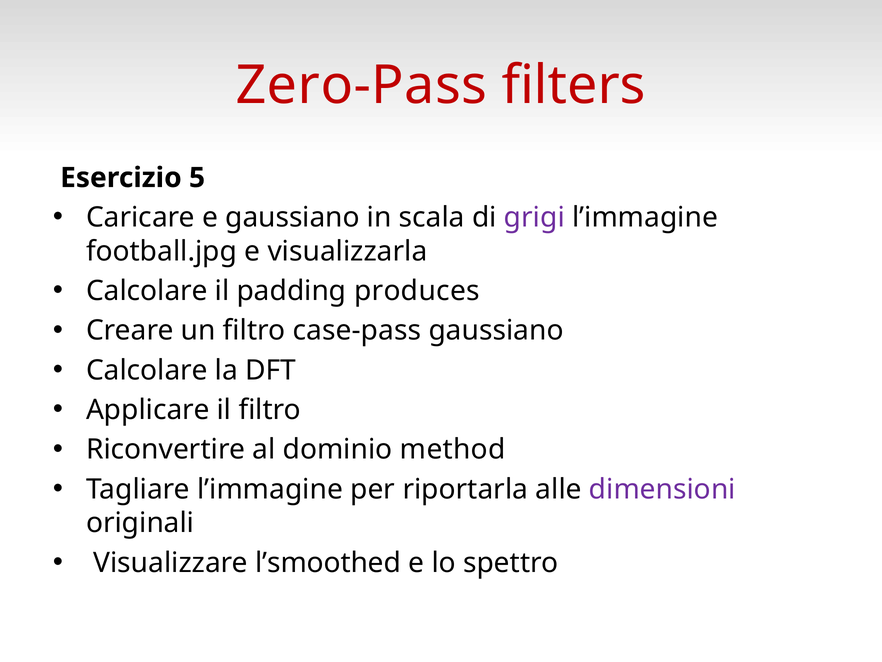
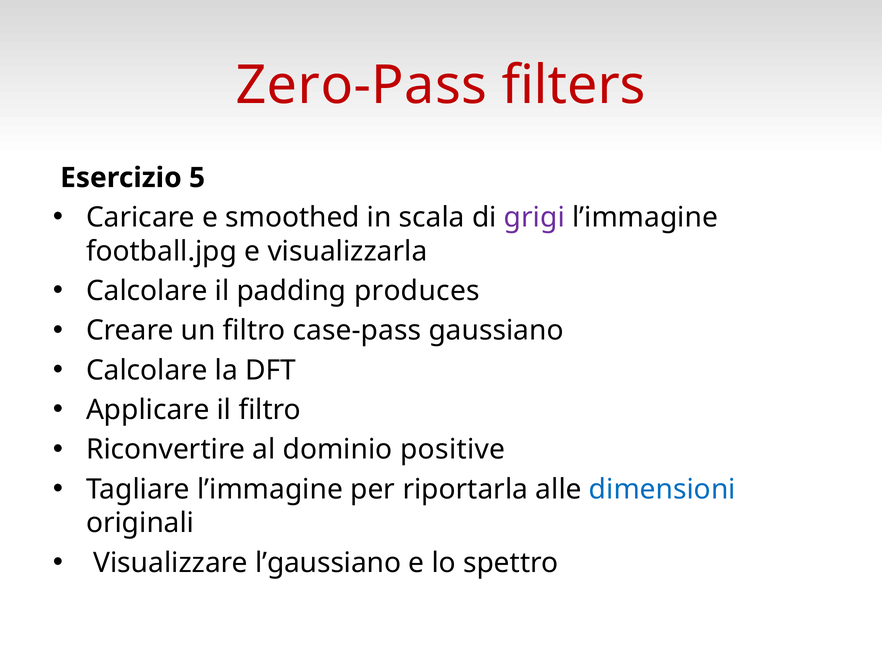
e gaussiano: gaussiano -> smoothed
method: method -> positive
dimensioni colour: purple -> blue
l’smoothed: l’smoothed -> l’gaussiano
